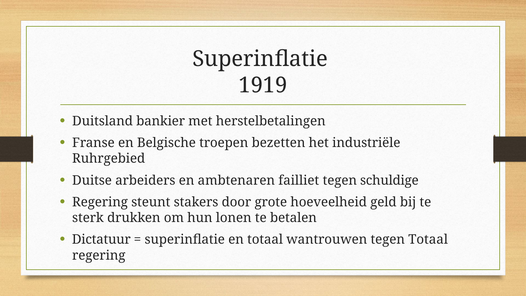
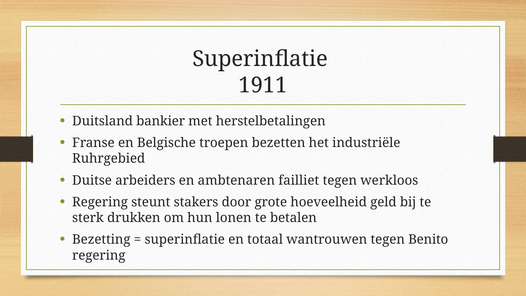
1919: 1919 -> 1911
schuldige: schuldige -> werkloos
Dictatuur: Dictatuur -> Bezetting
tegen Totaal: Totaal -> Benito
